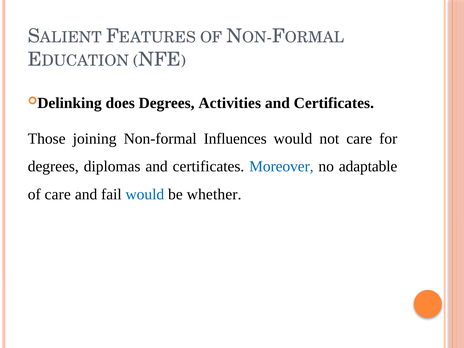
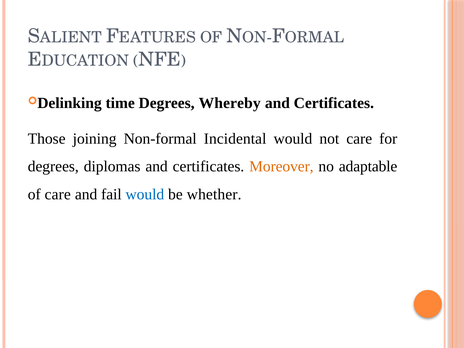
does: does -> time
Activities: Activities -> Whereby
Influences: Influences -> Incidental
Moreover colour: blue -> orange
